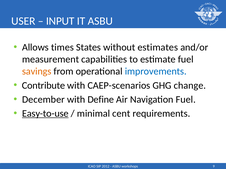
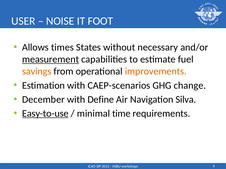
INPUT: INPUT -> NOISE
IT ASBU: ASBU -> FOOT
estimates: estimates -> necessary
measurement underline: none -> present
improvements colour: blue -> orange
Contribute: Contribute -> Estimation
Navigation Fuel: Fuel -> Silva
cent: cent -> time
